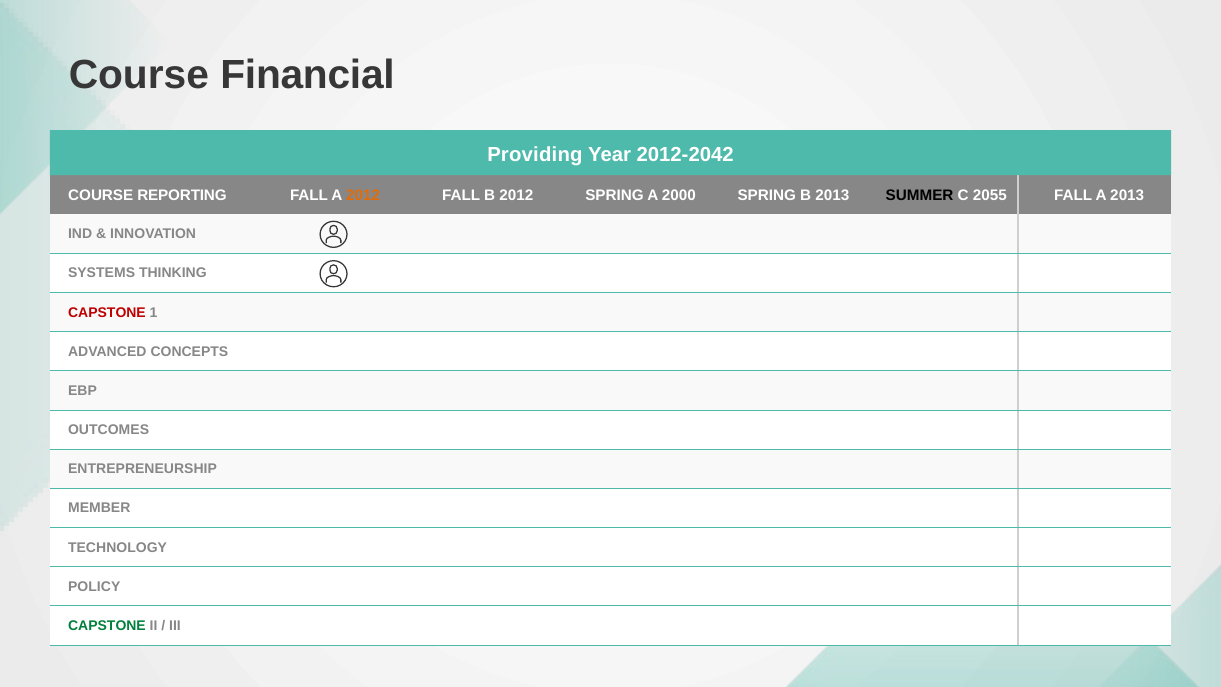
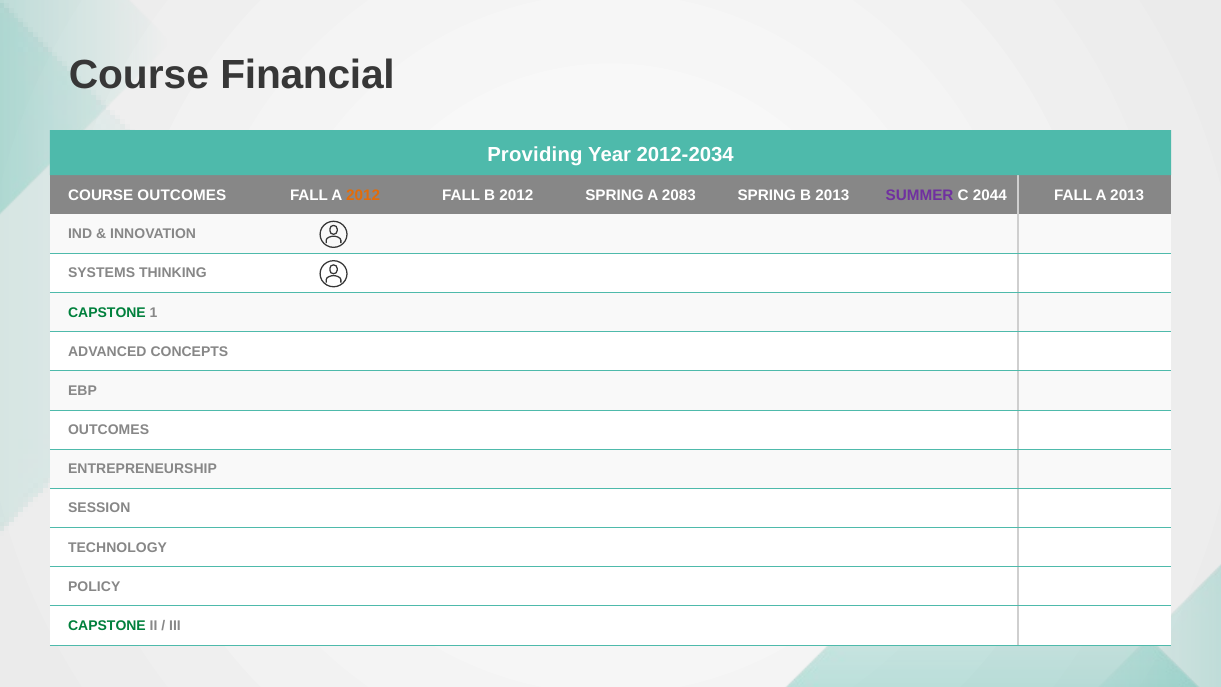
2012-2042: 2012-2042 -> 2012-2034
COURSE REPORTING: REPORTING -> OUTCOMES
2000: 2000 -> 2083
SUMMER colour: black -> purple
2055: 2055 -> 2044
CAPSTONE at (107, 312) colour: red -> green
MEMBER: MEMBER -> SESSION
